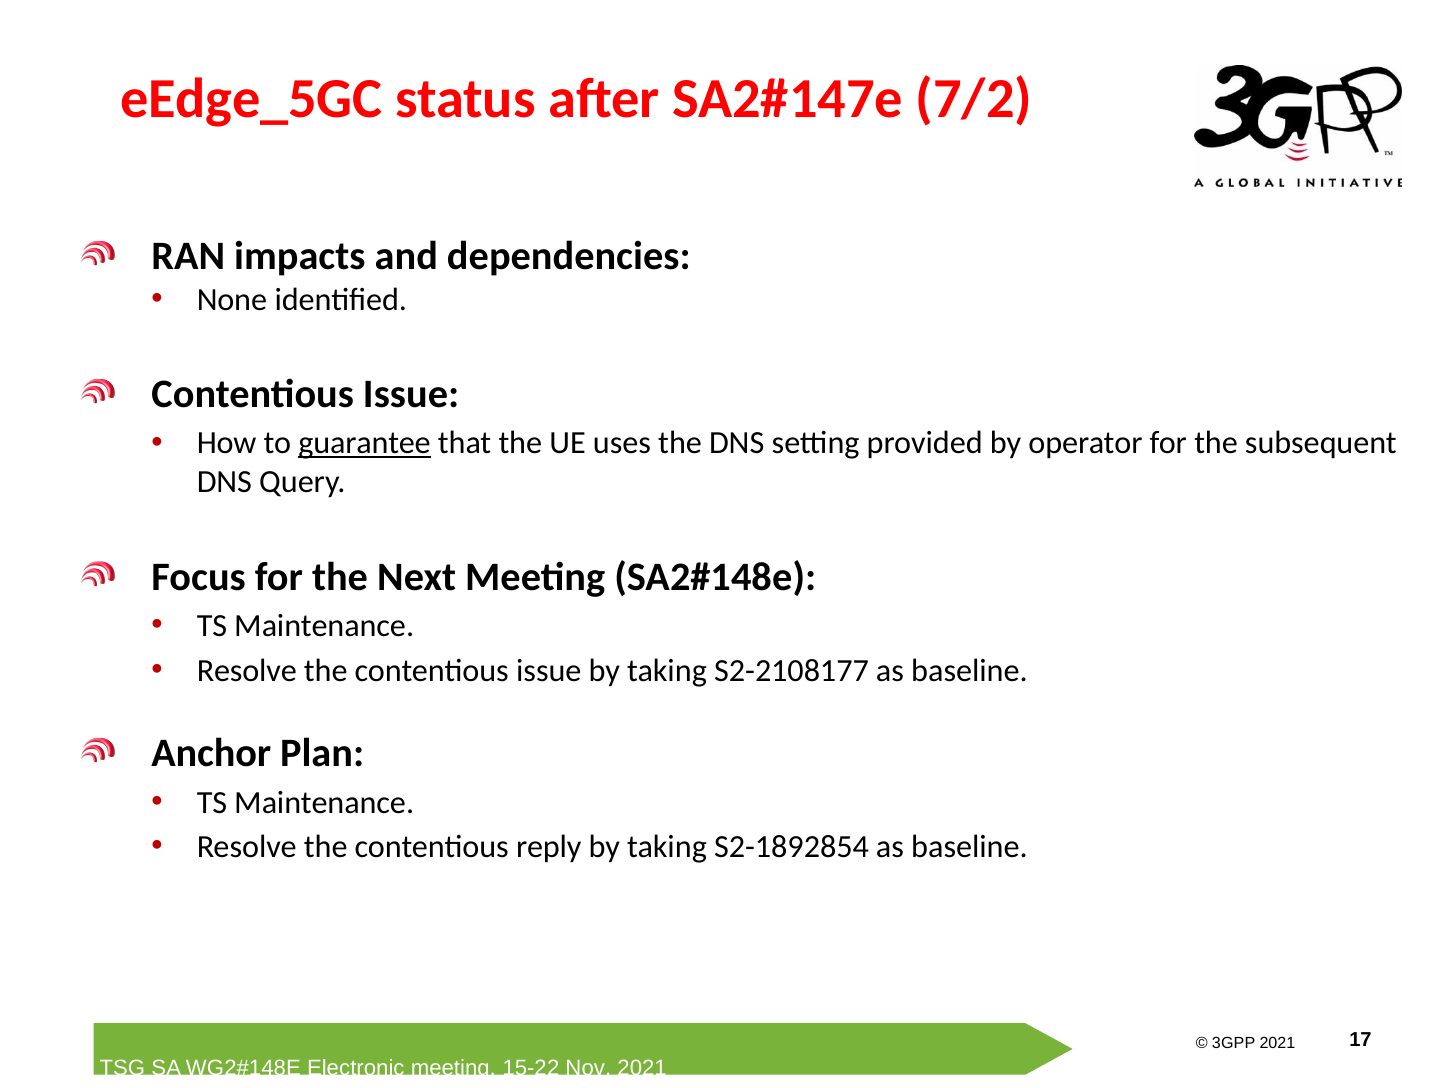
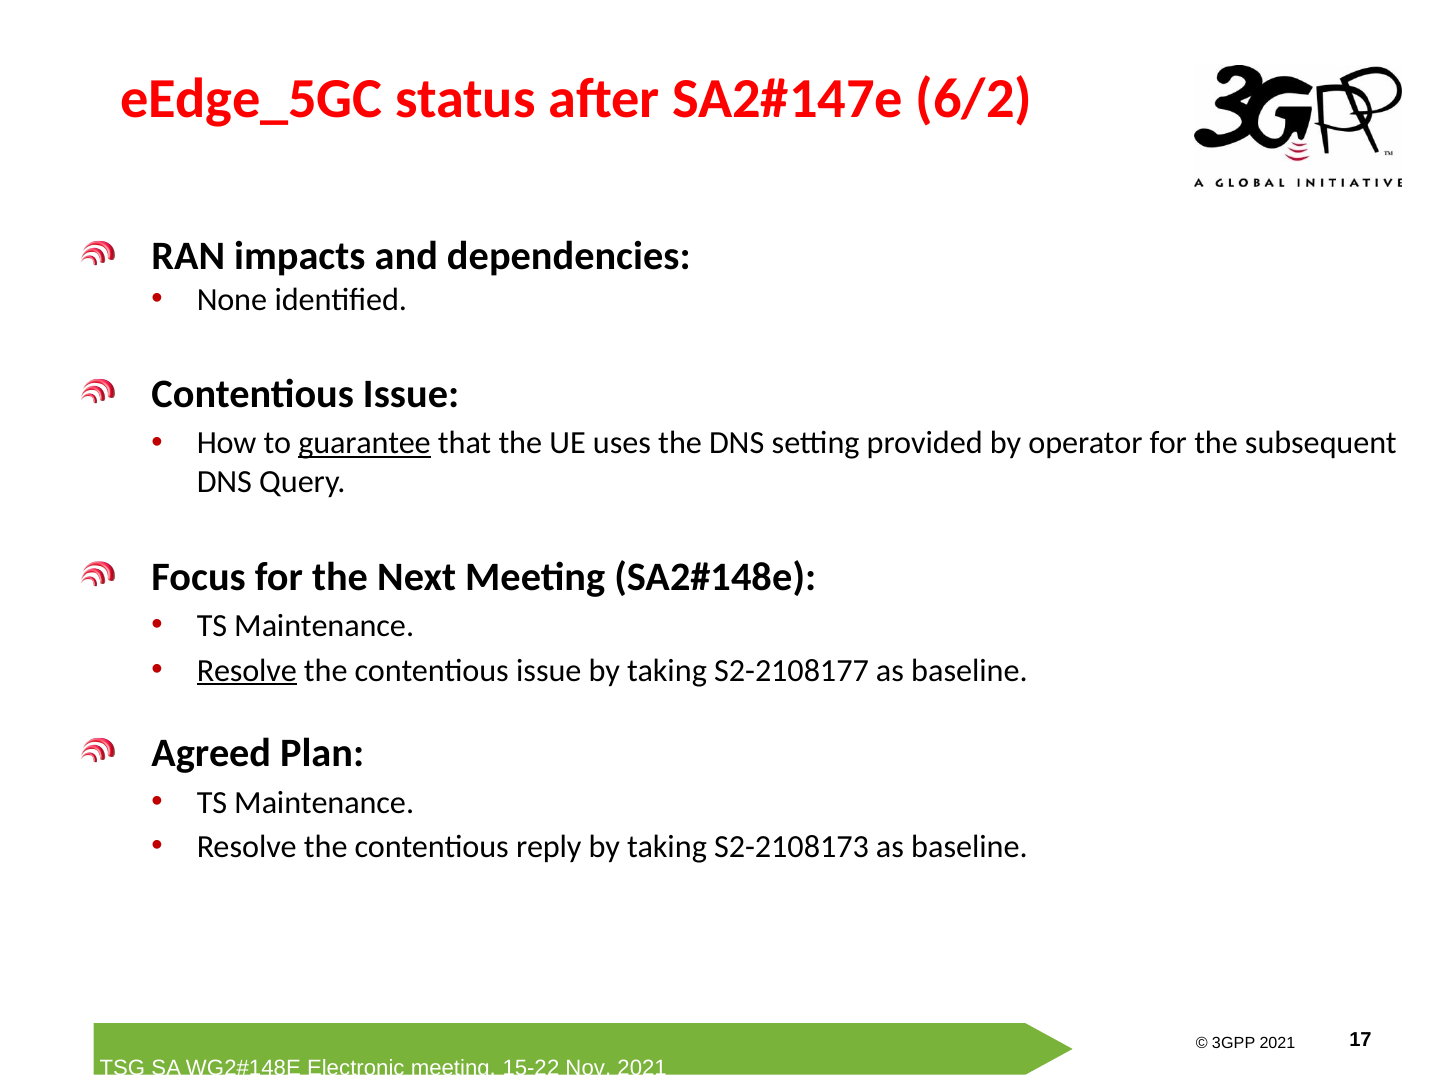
7/2: 7/2 -> 6/2
Resolve at (247, 671) underline: none -> present
Anchor: Anchor -> Agreed
S2-1892854: S2-1892854 -> S2-2108173
